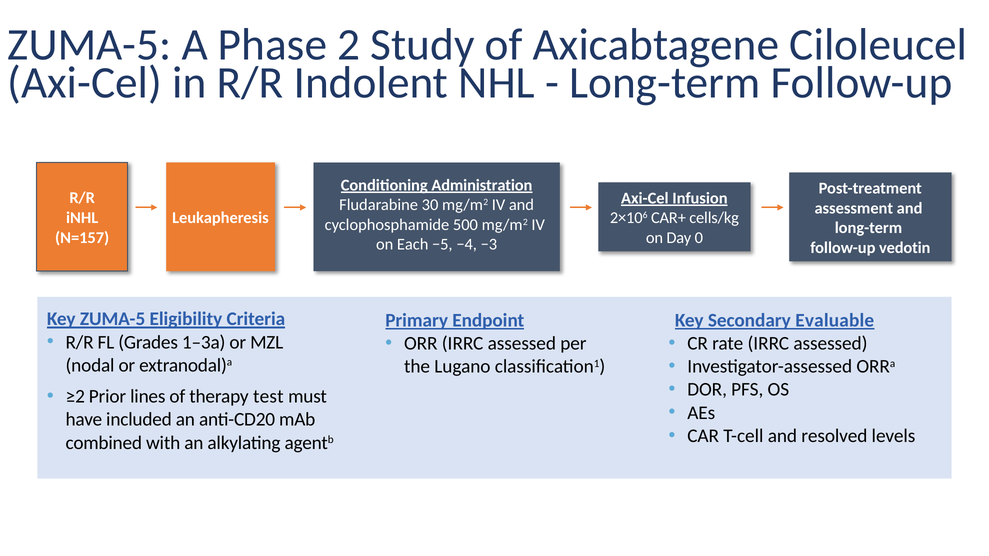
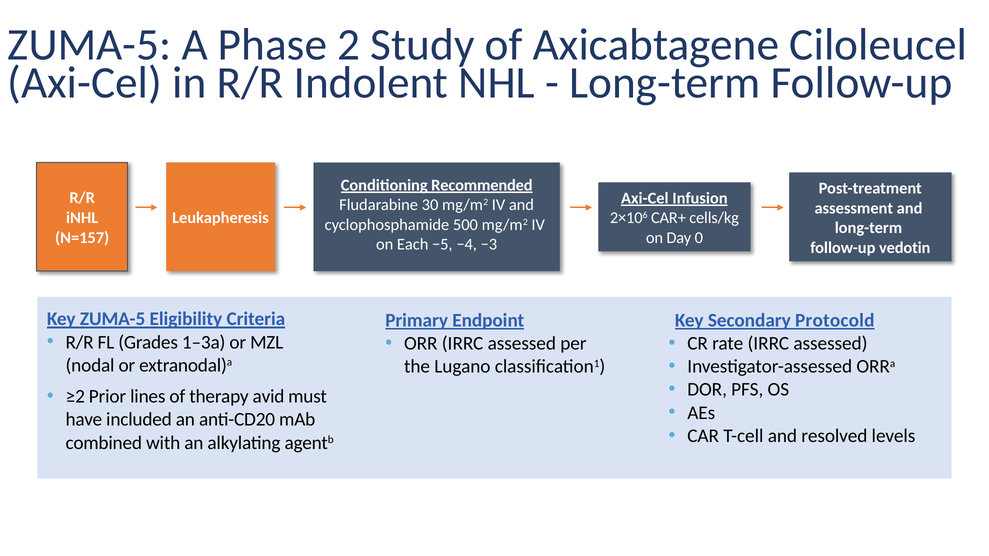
Administration: Administration -> Recommended
Evaluable: Evaluable -> Protocold
test: test -> avid
